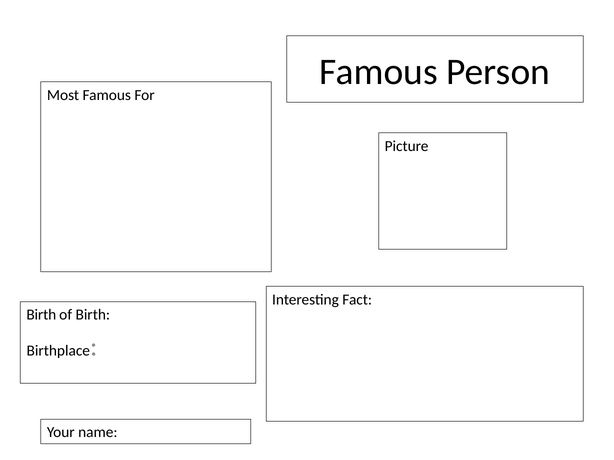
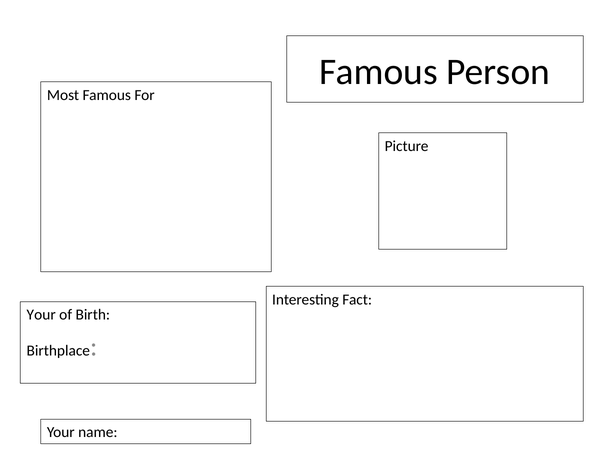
Birth at (41, 315): Birth -> Your
